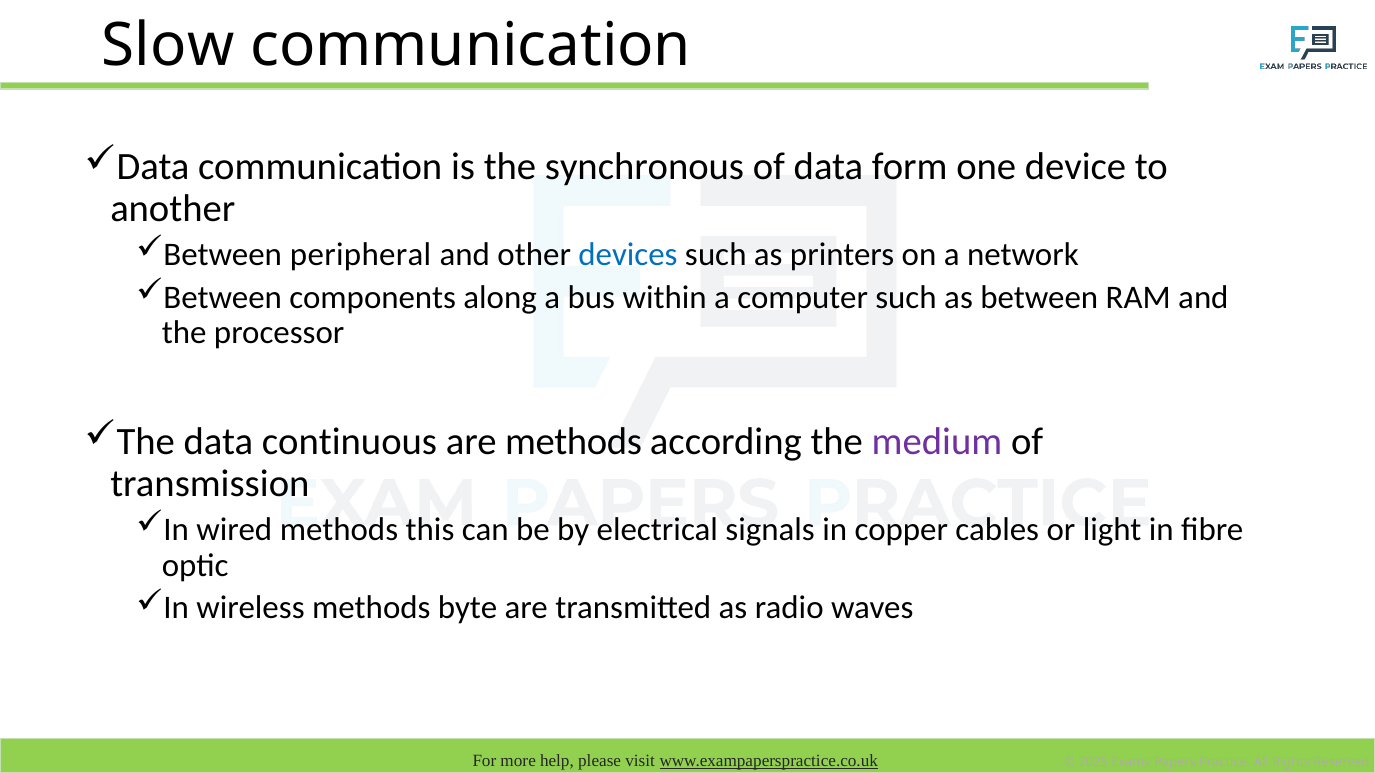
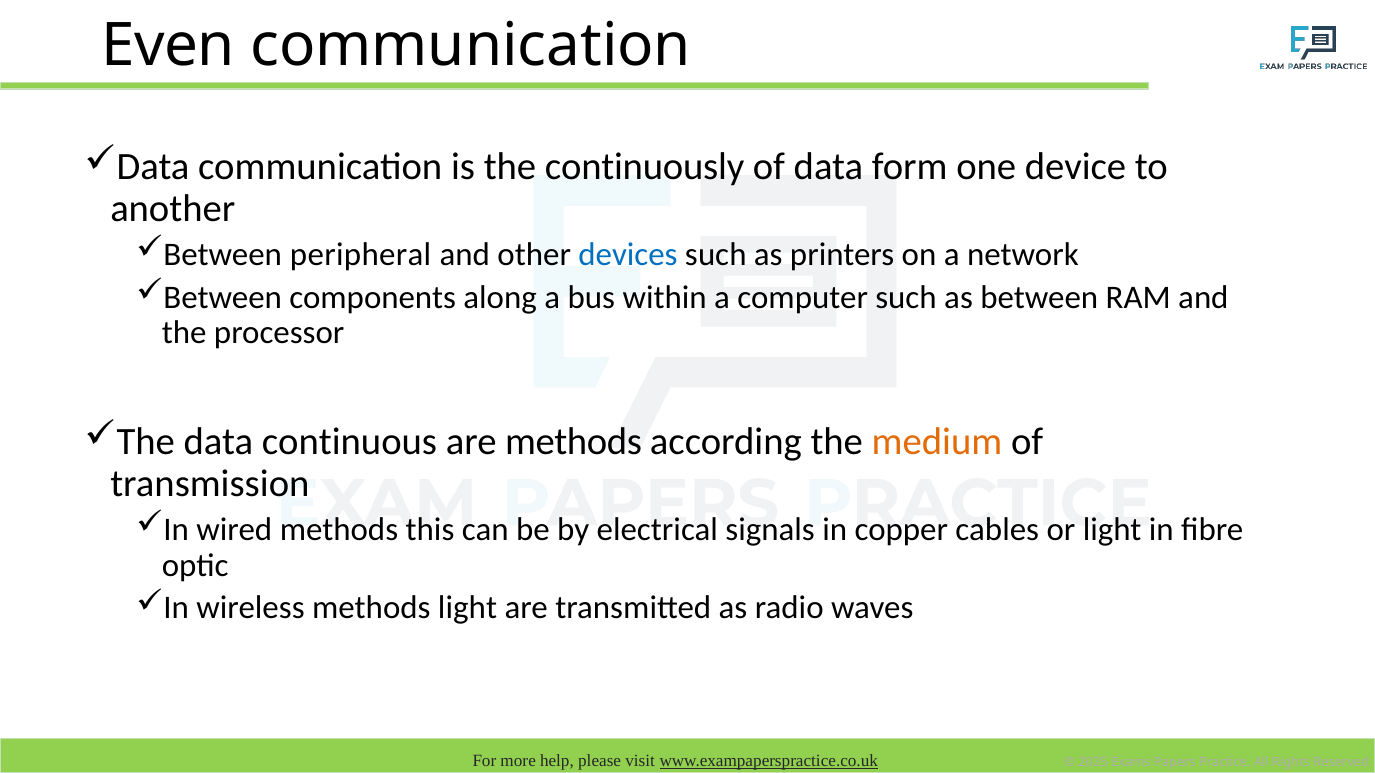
Slow: Slow -> Even
synchronous: synchronous -> continuously
medium colour: purple -> orange
methods byte: byte -> light
